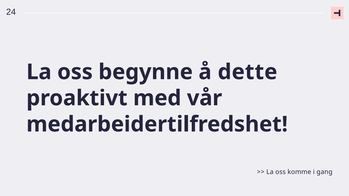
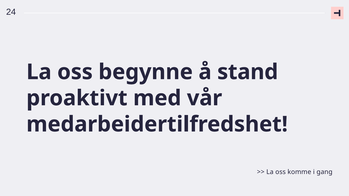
dette: dette -> stand
